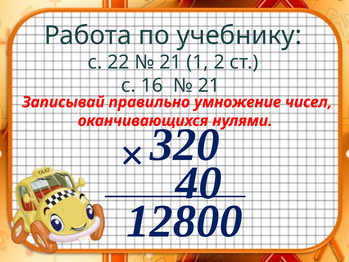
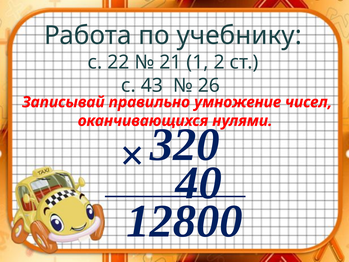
16: 16 -> 43
21 at (209, 85): 21 -> 26
